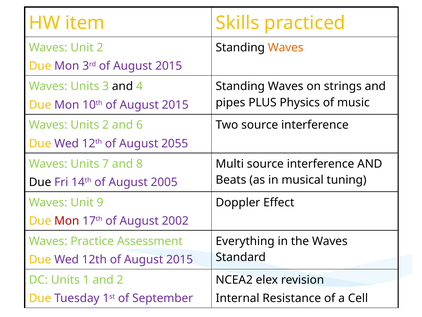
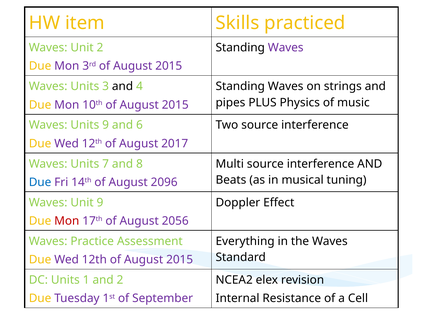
Waves at (286, 48) colour: orange -> purple
Units 2: 2 -> 9
2055: 2055 -> 2017
Due at (40, 182) colour: black -> blue
2005: 2005 -> 2096
2002: 2002 -> 2056
